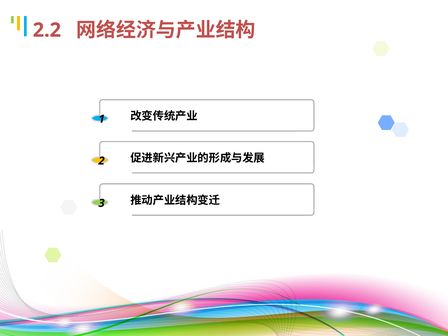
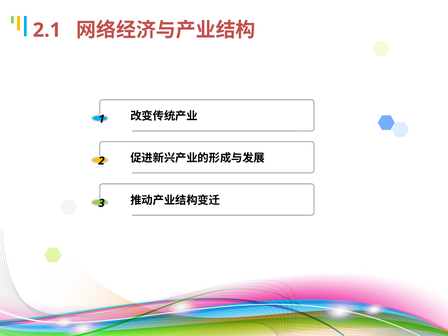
2.2: 2.2 -> 2.1
